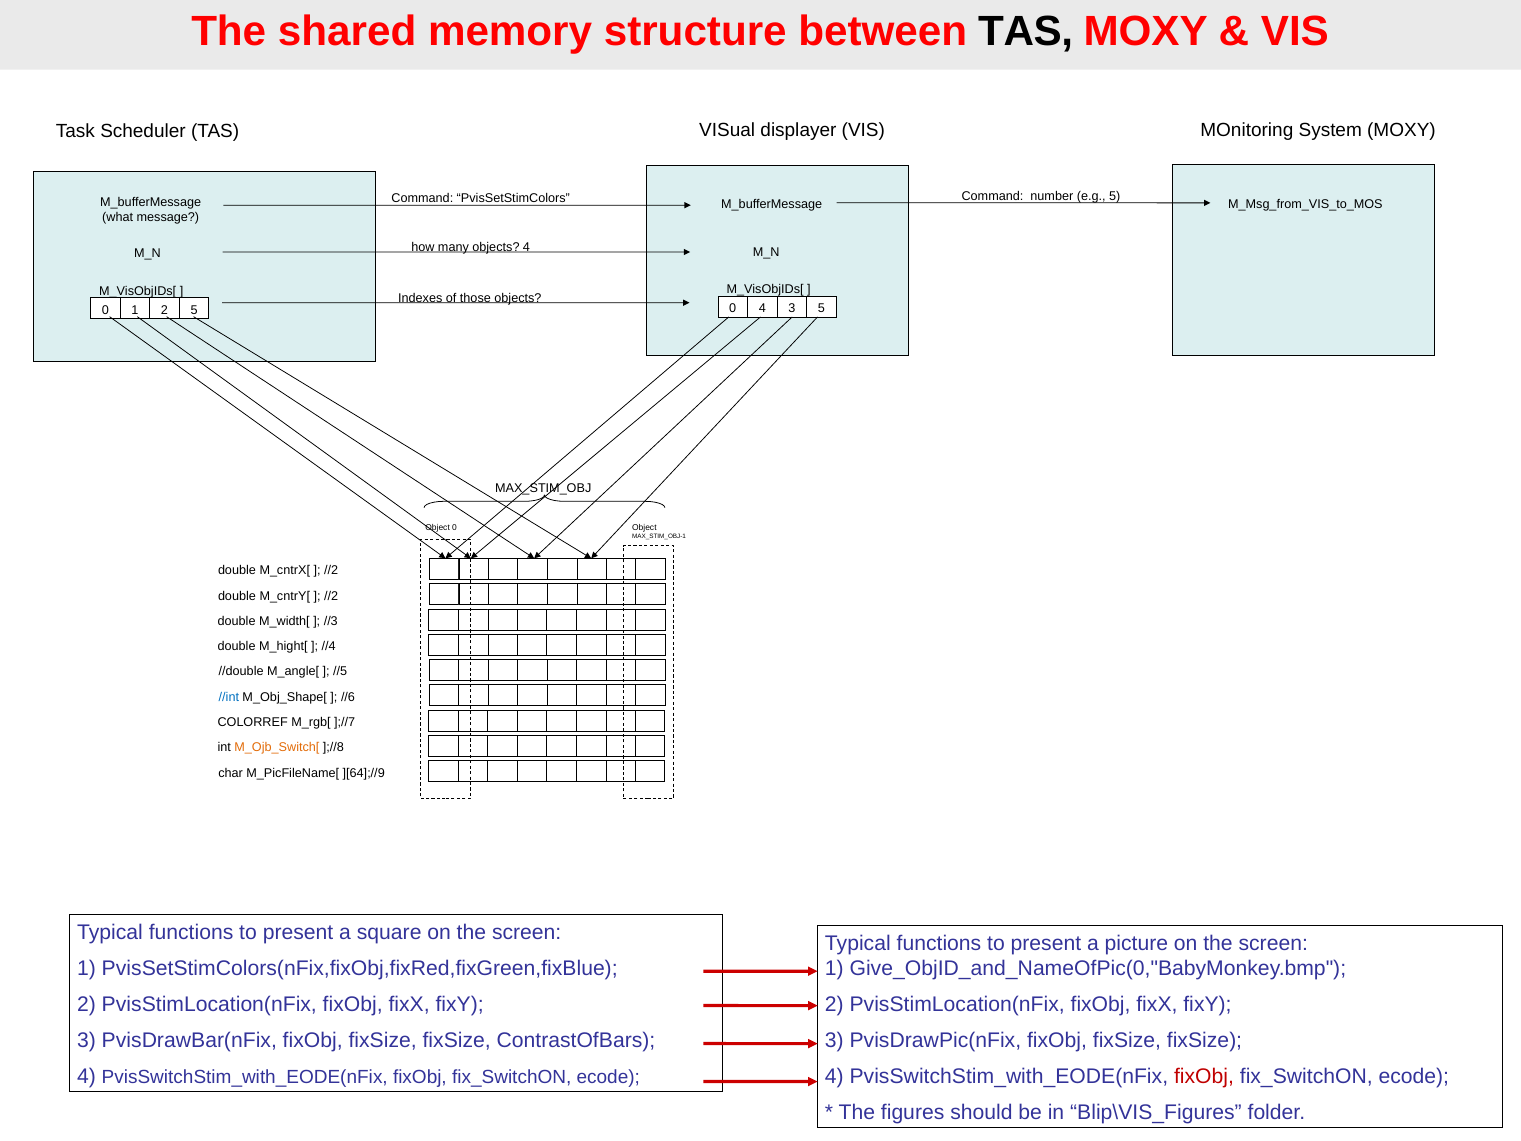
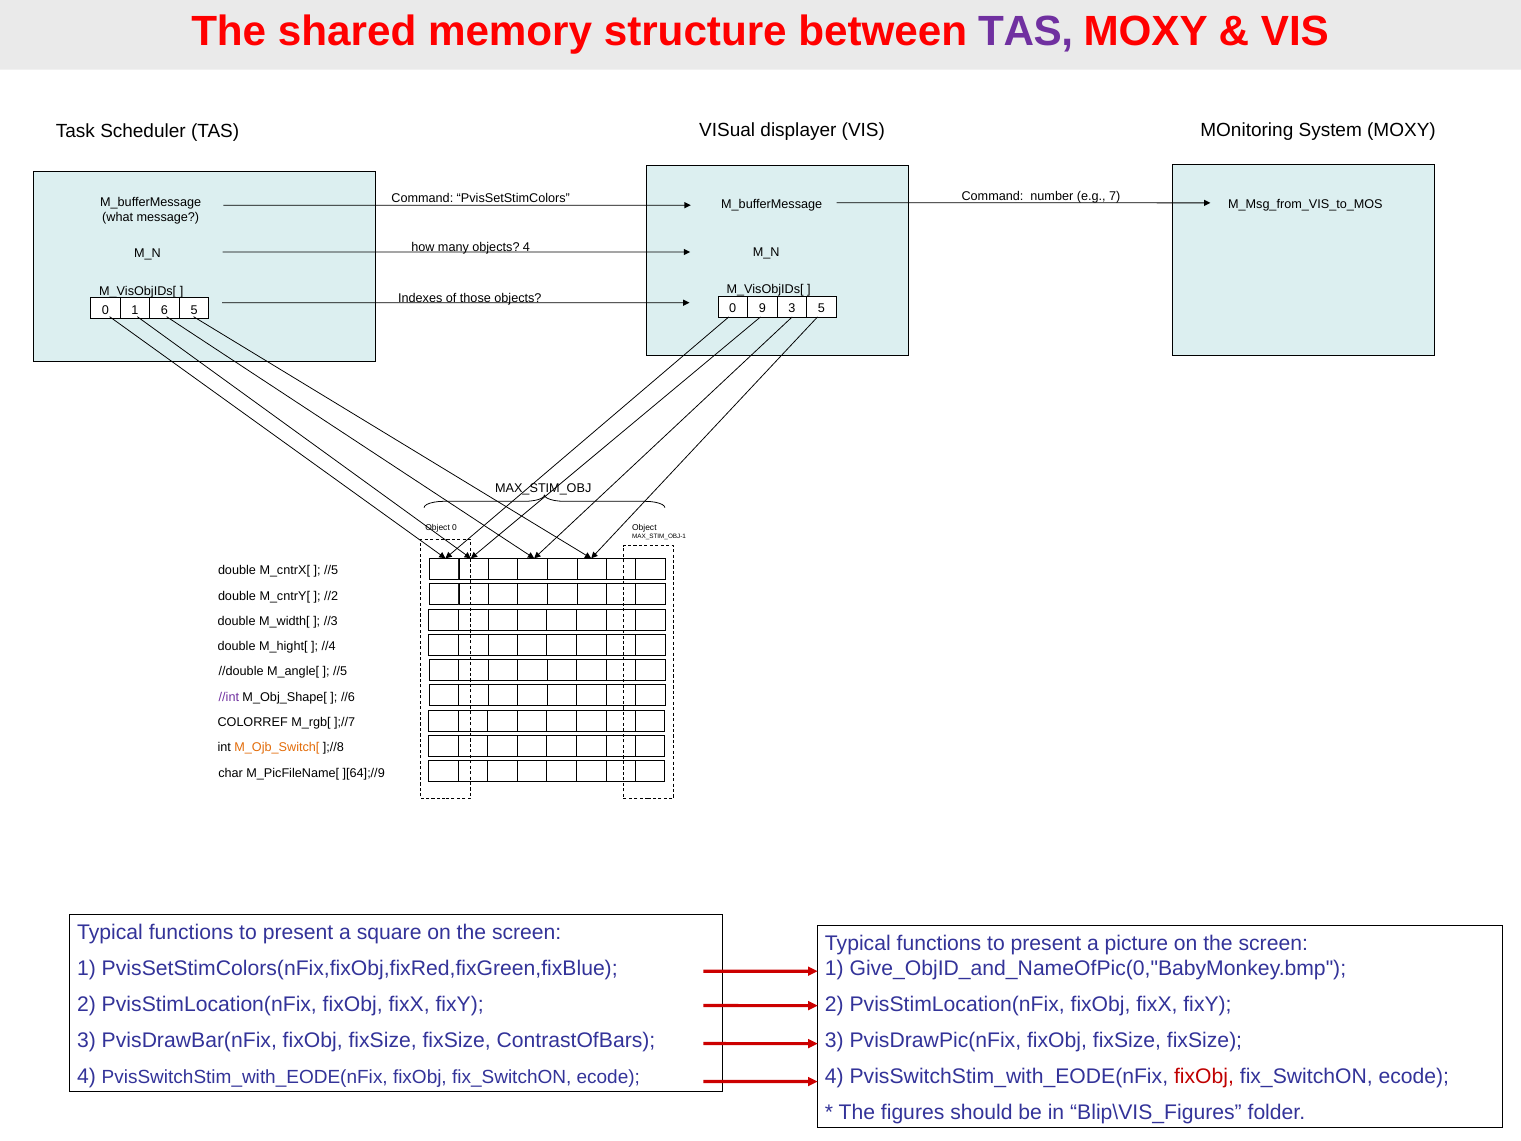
TAS at (1026, 32) colour: black -> purple
e.g 5: 5 -> 7
0 4: 4 -> 9
1 2: 2 -> 6
//2 at (331, 571): //2 -> //5
//int colour: blue -> purple
